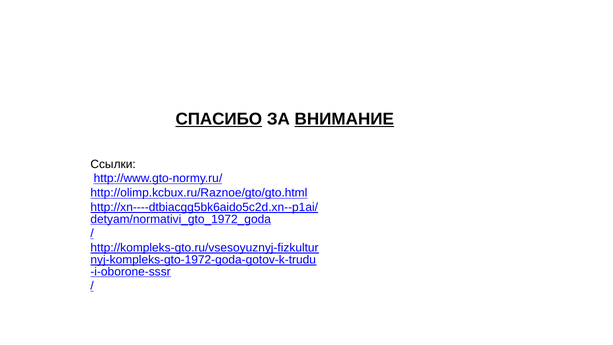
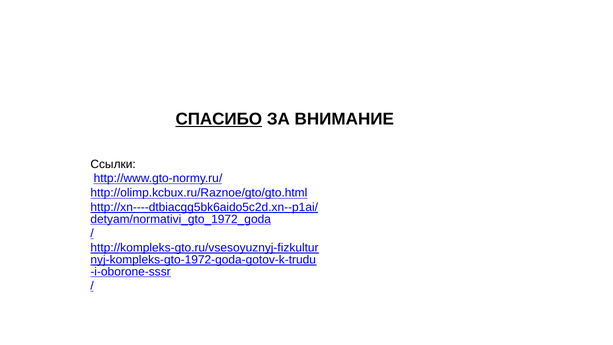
ВНИМАНИЕ underline: present -> none
